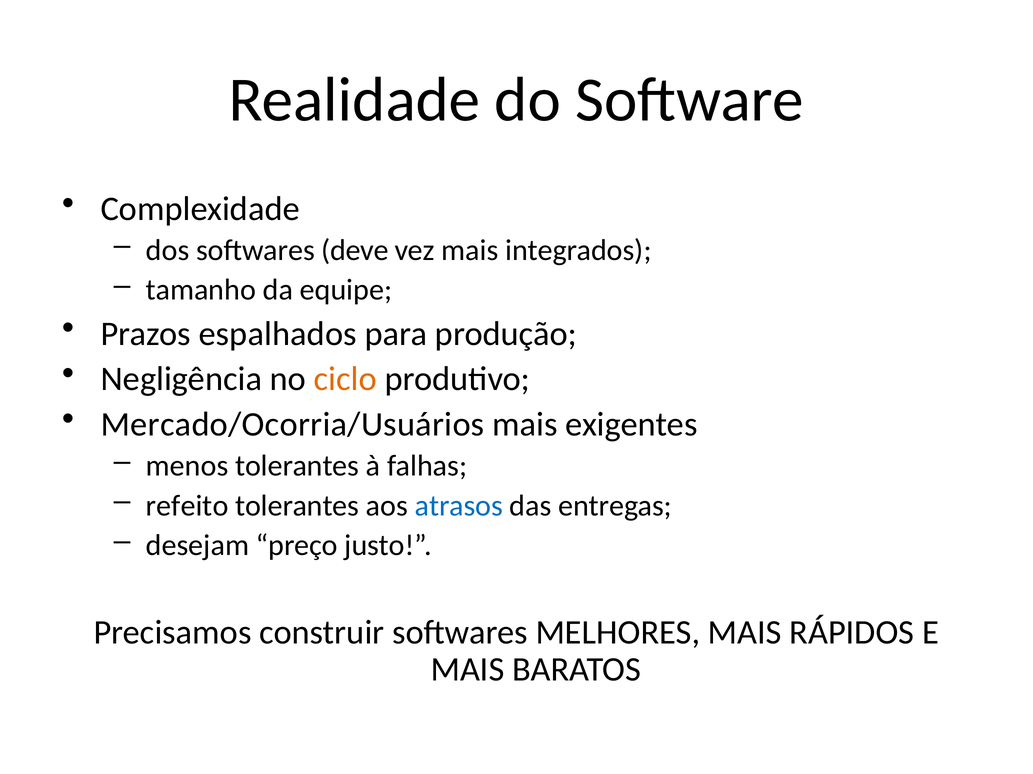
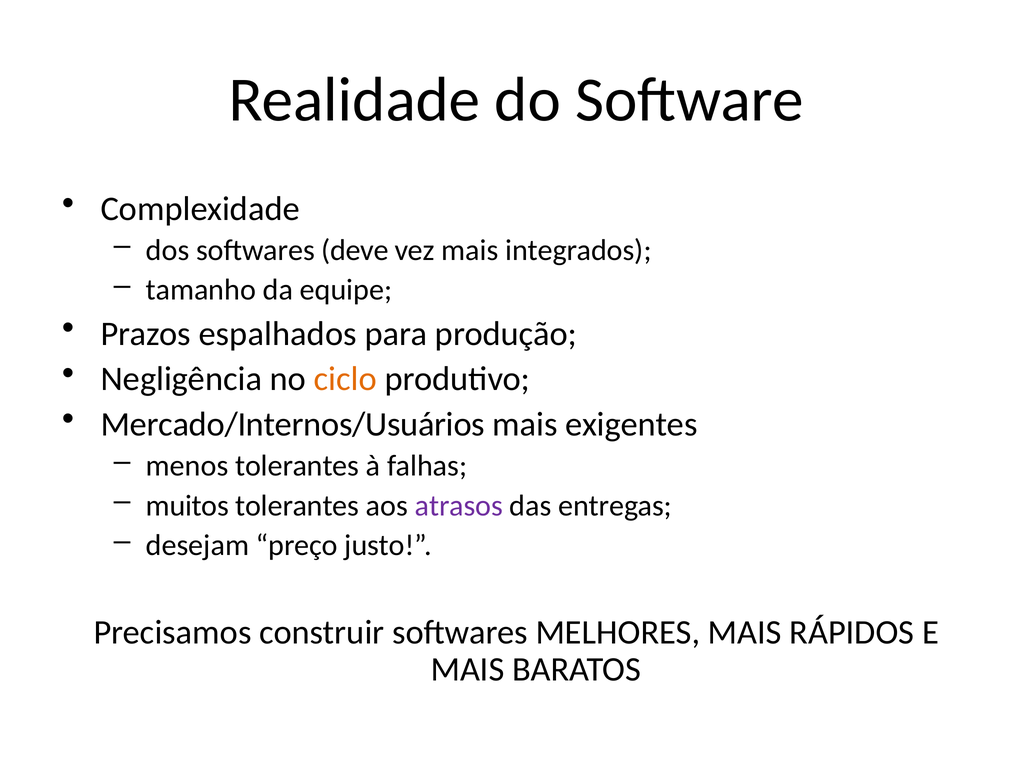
Mercado/Ocorria/Usuários: Mercado/Ocorria/Usuários -> Mercado/Internos/Usuários
refeito: refeito -> muitos
atrasos colour: blue -> purple
